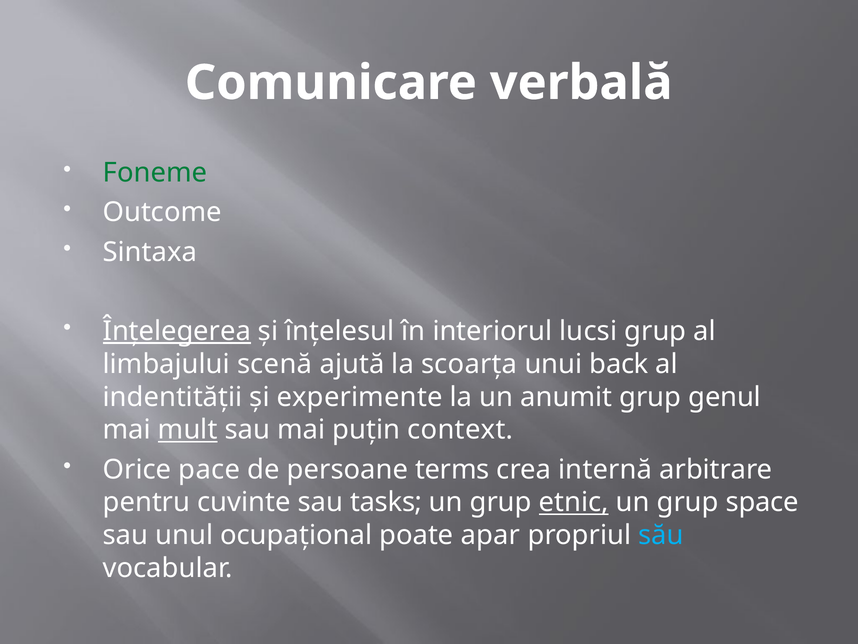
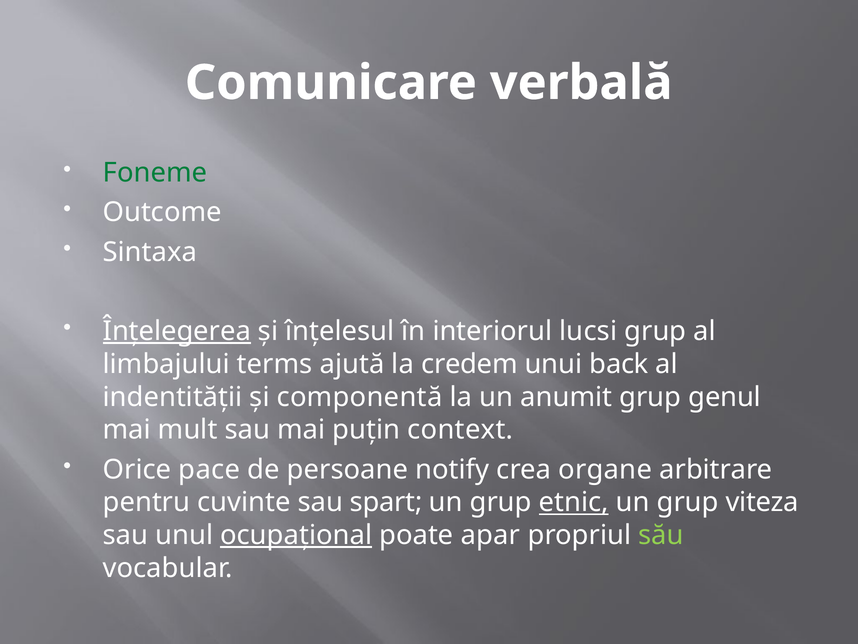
scenă: scenă -> terms
scoarţa: scoarţa -> credem
experimente: experimente -> componentă
mult underline: present -> none
terms: terms -> notify
internă: internă -> organe
tasks: tasks -> spart
space: space -> viteza
ocupaţional underline: none -> present
său colour: light blue -> light green
